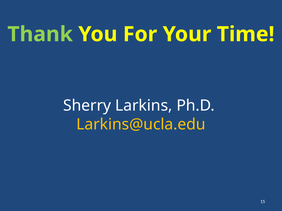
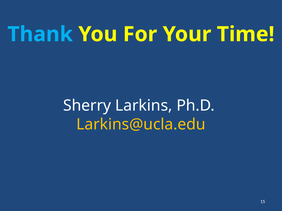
Thank colour: light green -> light blue
